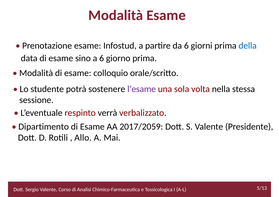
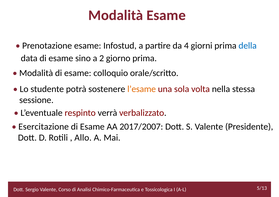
da 6: 6 -> 4
a 6: 6 -> 2
l’esame colour: purple -> orange
Dipartimento: Dipartimento -> Esercitazione
2017/2059: 2017/2059 -> 2017/2007
